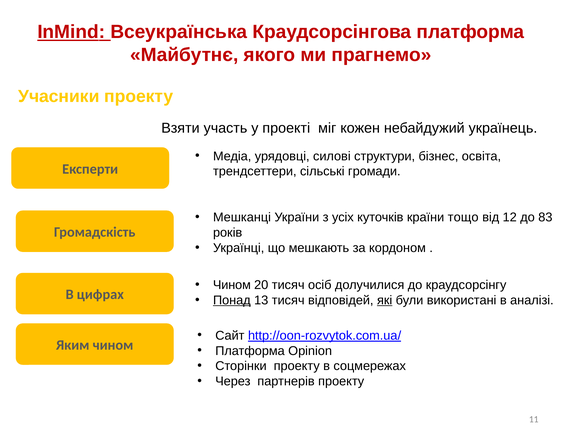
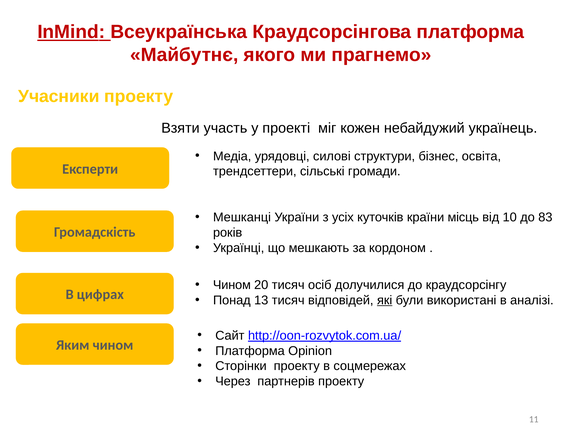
тощо: тощо -> місць
12: 12 -> 10
Понад underline: present -> none
